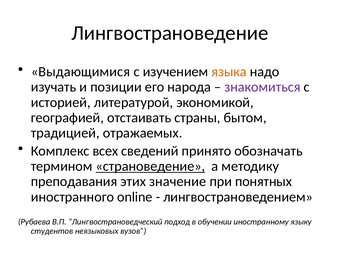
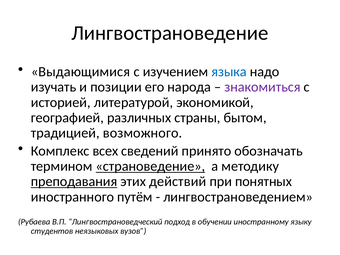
языка colour: orange -> blue
отстаивать: отстаивать -> различных
отражаемых: отражаемых -> возможного
преподавания underline: none -> present
значение: значение -> действий
online: online -> путём
